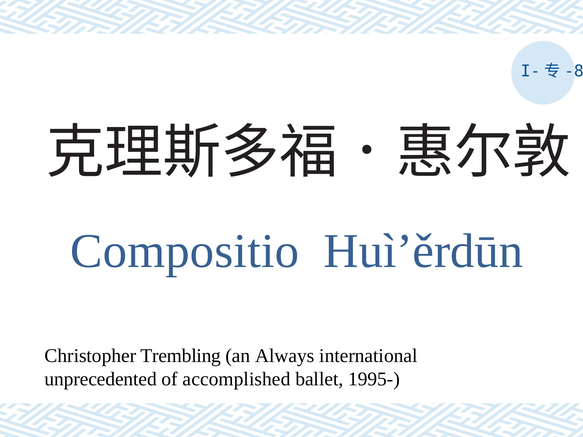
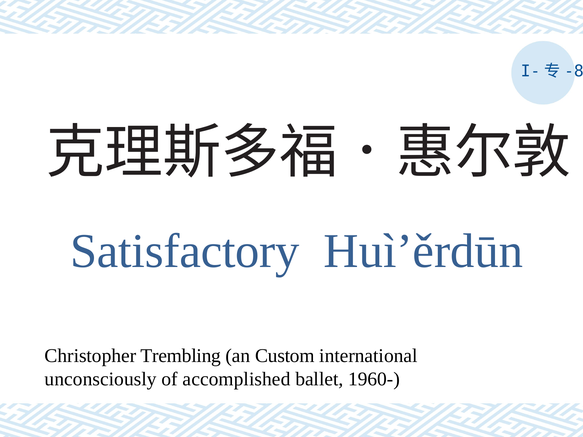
Compositio: Compositio -> Satisfactory
Always: Always -> Custom
unprecedented: unprecedented -> unconsciously
1995-: 1995- -> 1960-
